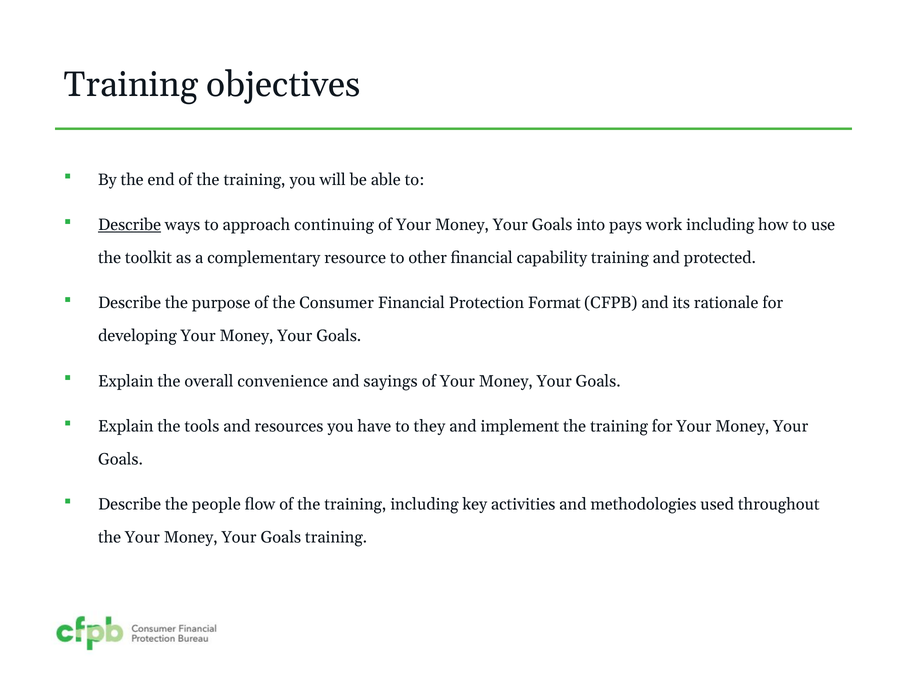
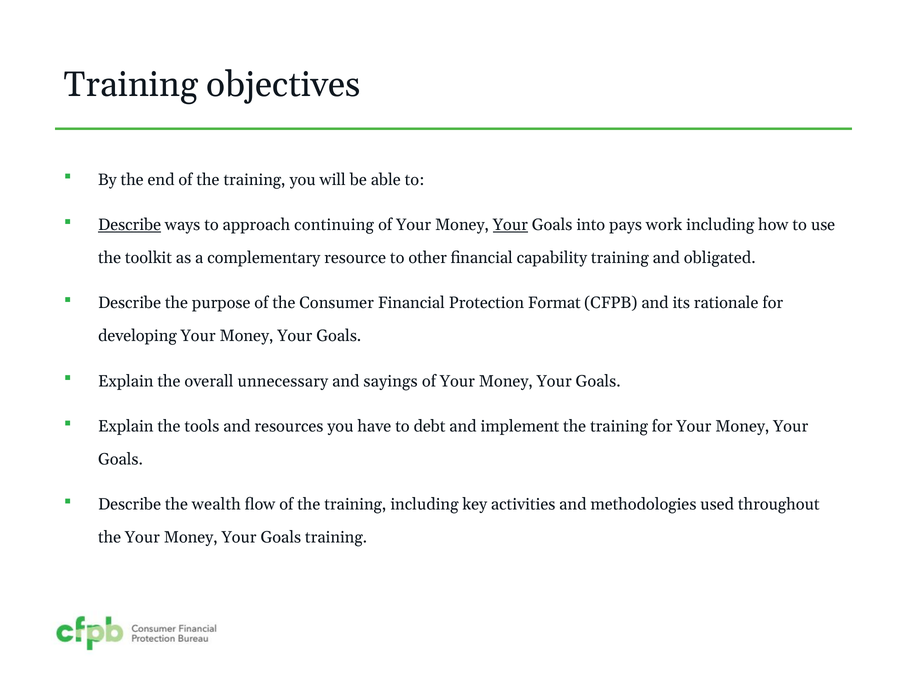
Your at (510, 225) underline: none -> present
protected: protected -> obligated
convenience: convenience -> unnecessary
they: they -> debt
people: people -> wealth
